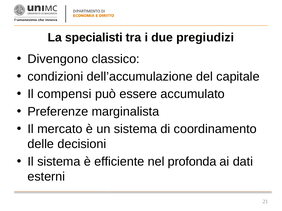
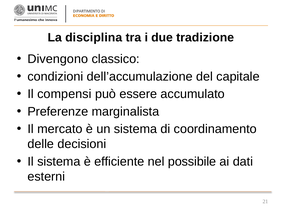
specialisti: specialisti -> disciplina
pregiudizi: pregiudizi -> tradizione
profonda: profonda -> possibile
